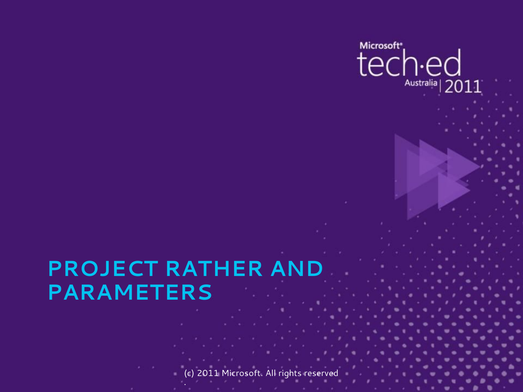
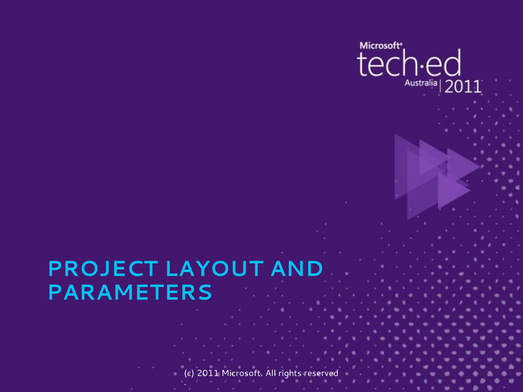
RATHER: RATHER -> LAYOUT
